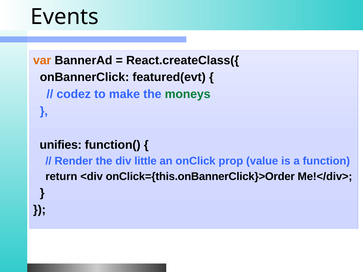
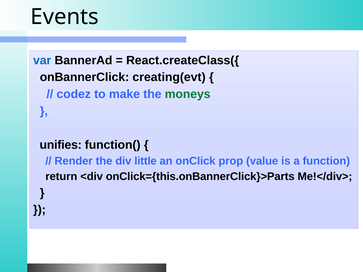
var colour: orange -> blue
featured(evt: featured(evt -> creating(evt
onClick={this.onBannerClick}>Order: onClick={this.onBannerClick}>Order -> onClick={this.onBannerClick}>Parts
